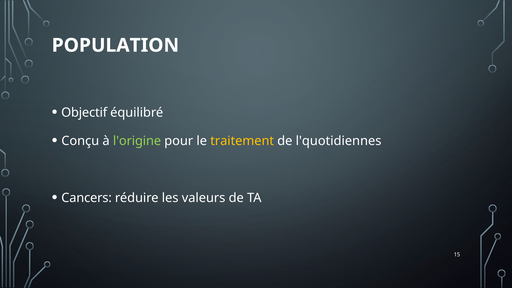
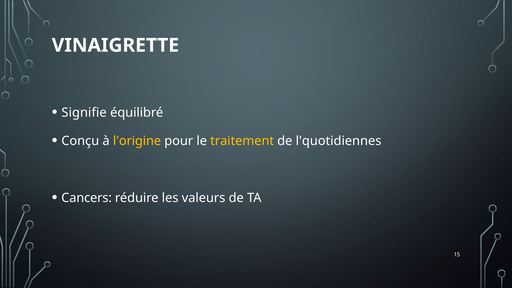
POPULATION: POPULATION -> VINAIGRETTE
Objectif: Objectif -> Signifie
l'origine colour: light green -> yellow
